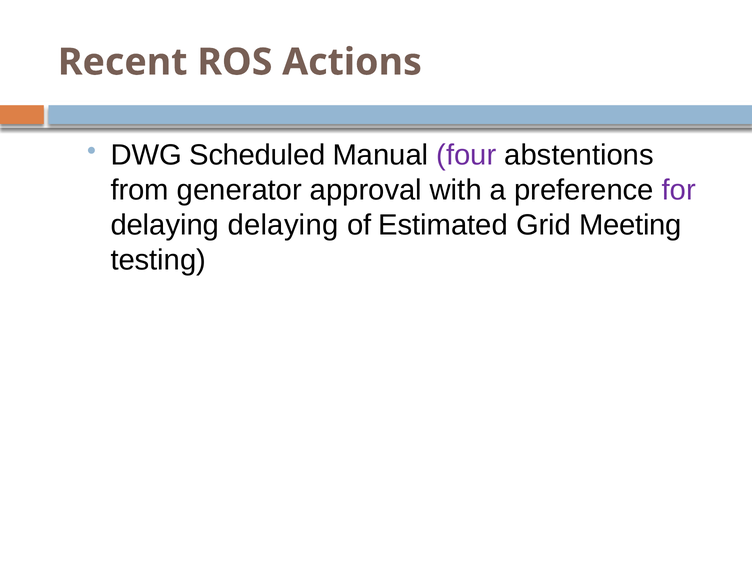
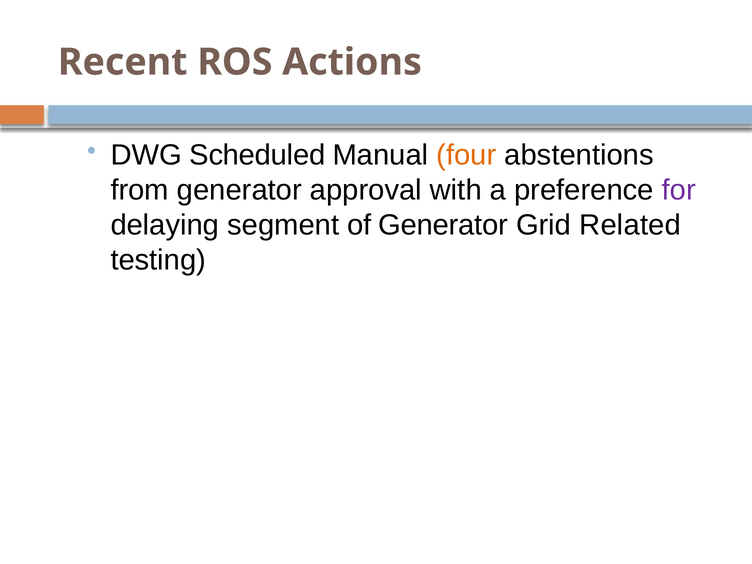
four colour: purple -> orange
delaying delaying: delaying -> segment
of Estimated: Estimated -> Generator
Meeting: Meeting -> Related
